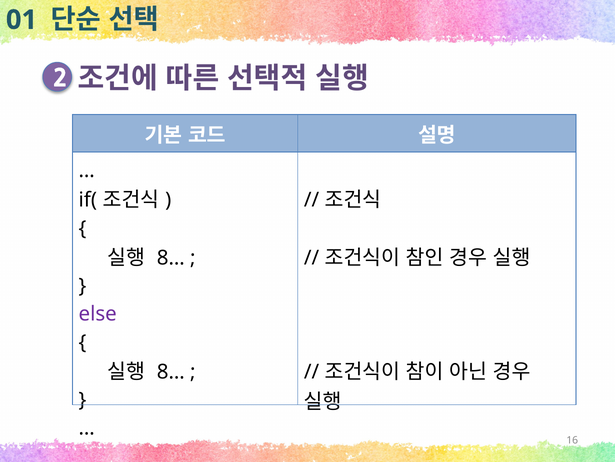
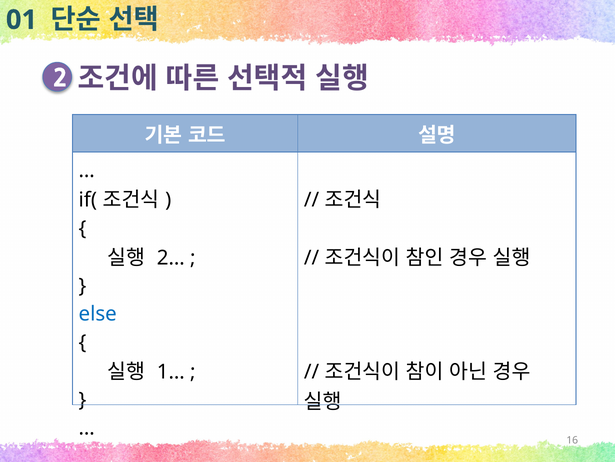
8… at (171, 258): 8… -> 2…
else colour: purple -> blue
8… at (171, 372): 8… -> 1…
